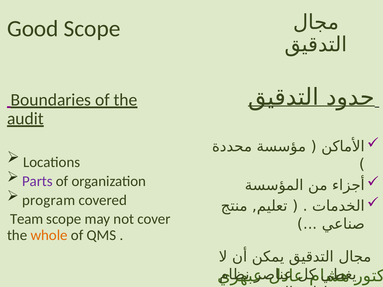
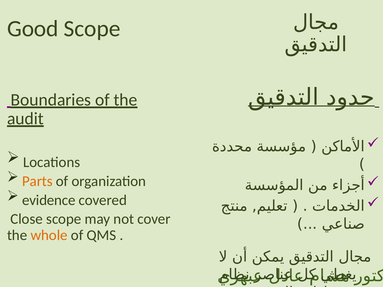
Parts colour: purple -> orange
program: program -> evidence
Team: Team -> Close
